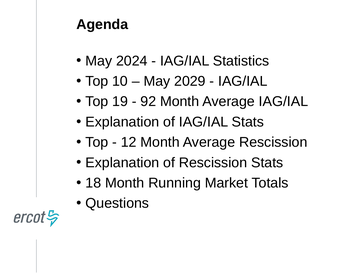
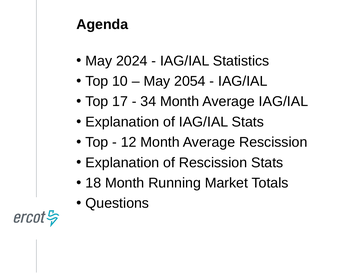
2029: 2029 -> 2054
19: 19 -> 17
92: 92 -> 34
